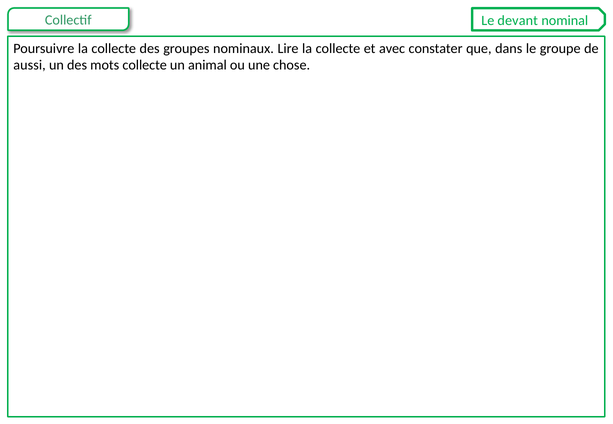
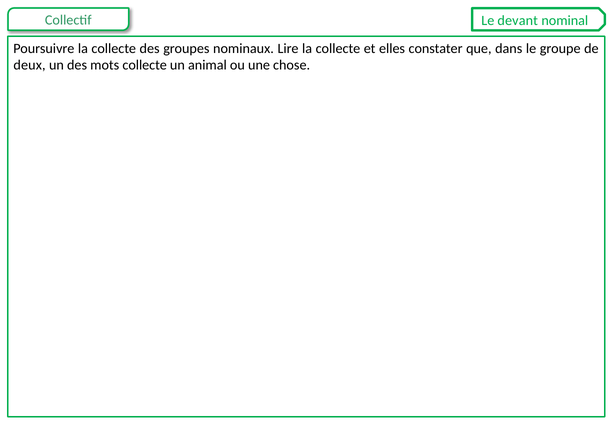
avec: avec -> elles
aussi: aussi -> deux
